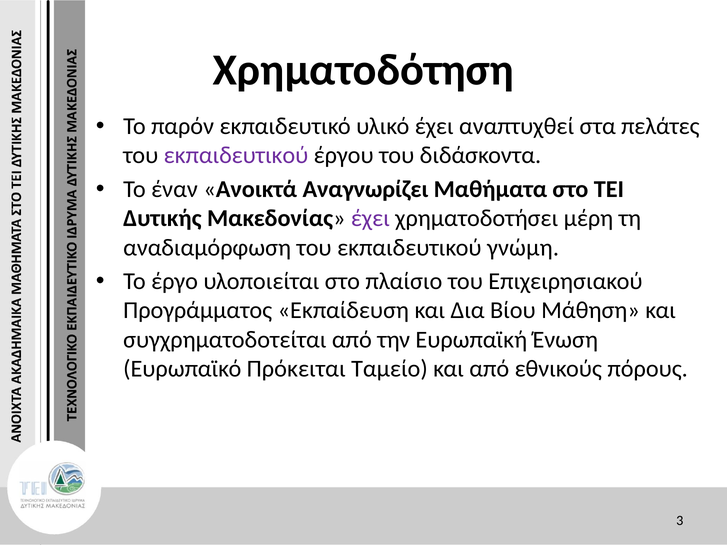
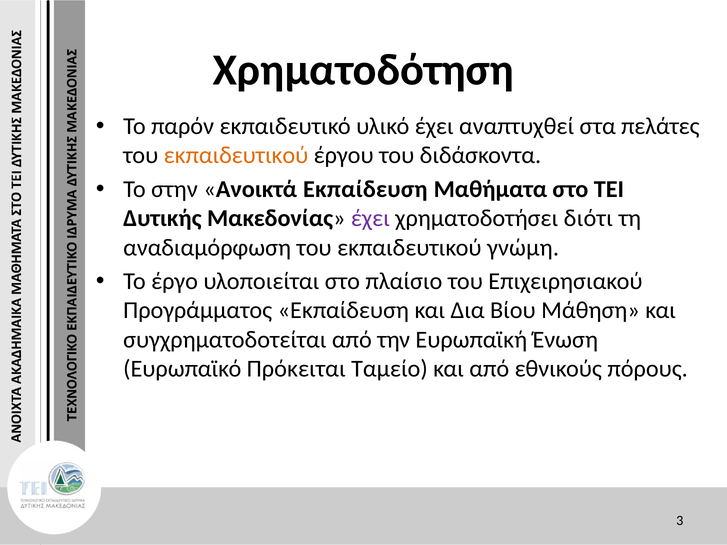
εκπαιδευτικού at (236, 156) colour: purple -> orange
έναν: έναν -> στην
Ανοικτά Αναγνωρίζει: Αναγνωρίζει -> Εκπαίδευση
μέρη: μέρη -> διότι
